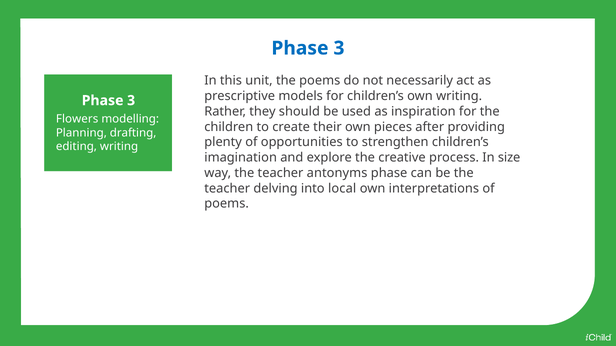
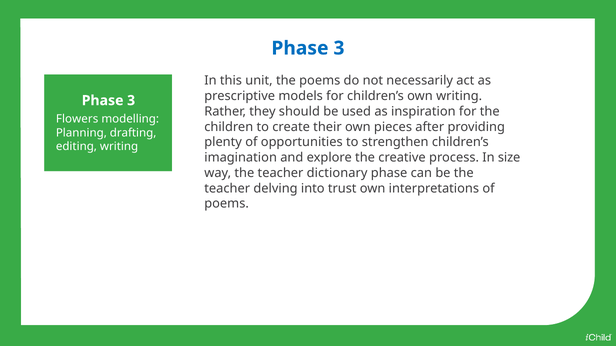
antonyms: antonyms -> dictionary
local: local -> trust
